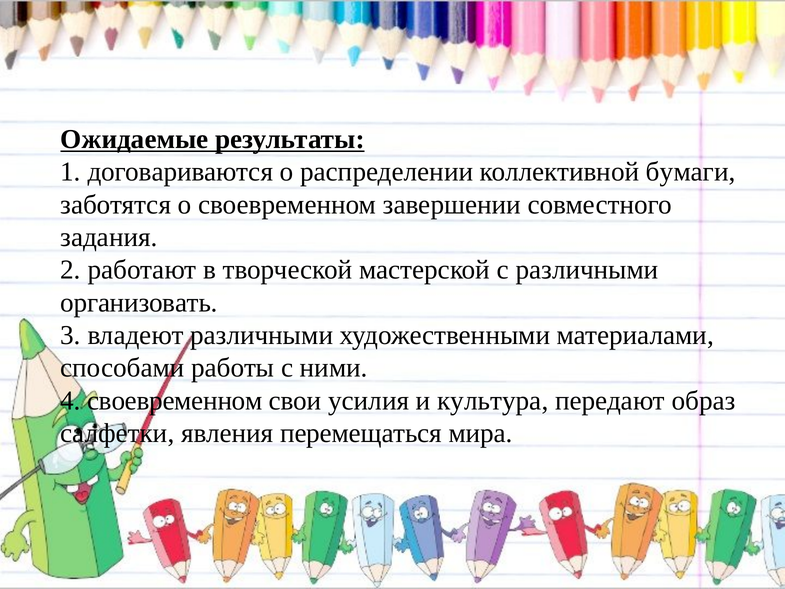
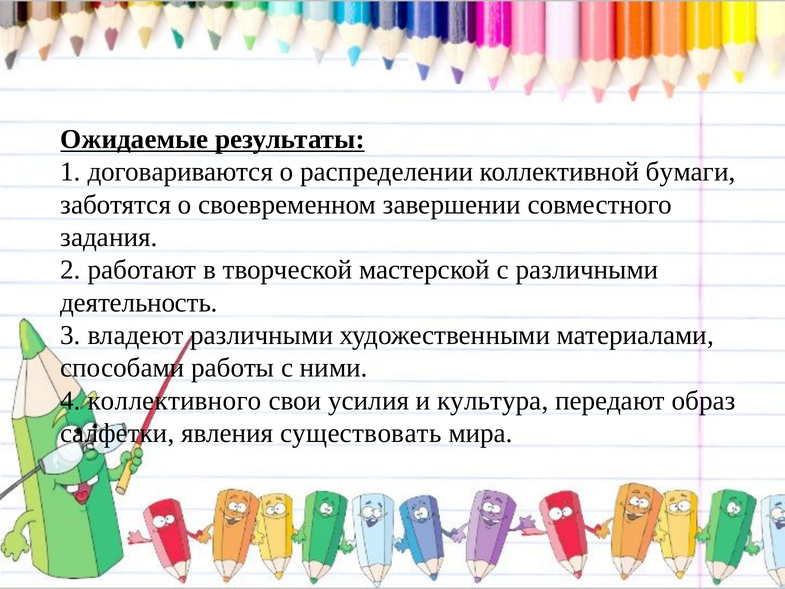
организовать: организовать -> деятельность
4 своевременном: своевременном -> коллективного
перемещаться: перемещаться -> существовать
